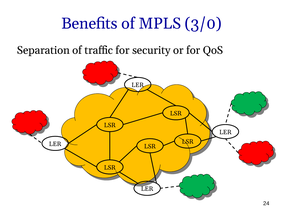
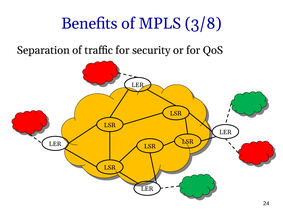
3/0: 3/0 -> 3/8
